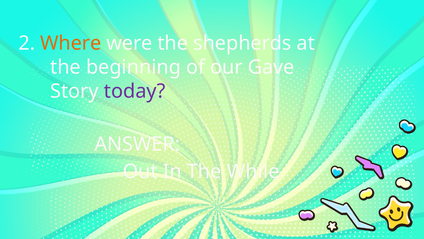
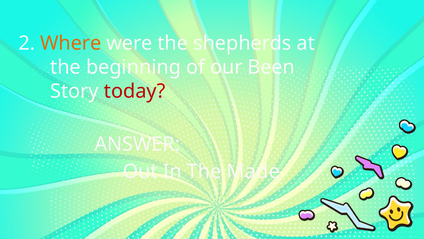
Gave: Gave -> Been
today colour: purple -> red
While: While -> Made
